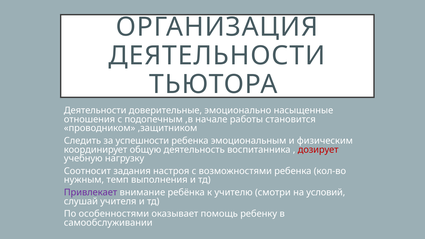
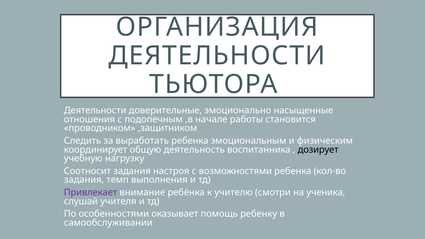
успешности: успешности -> выработать
дозирует colour: red -> black
нужным at (84, 180): нужным -> задания
условий: условий -> ученика
